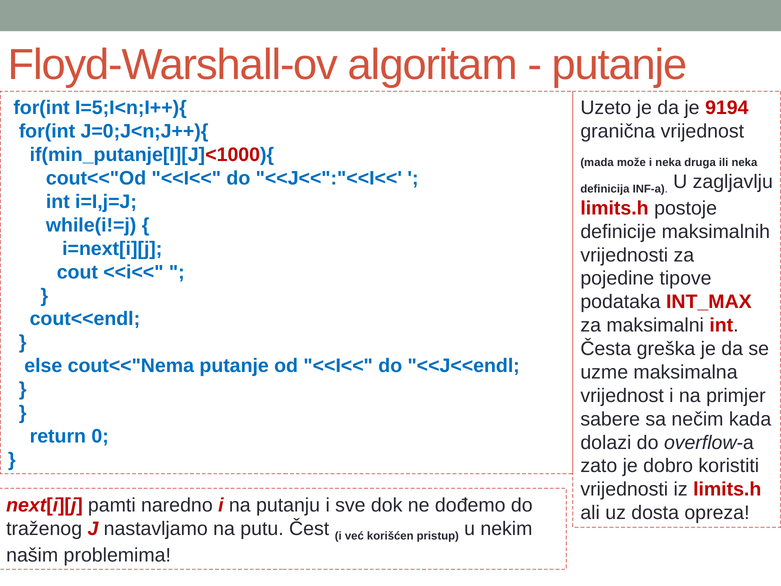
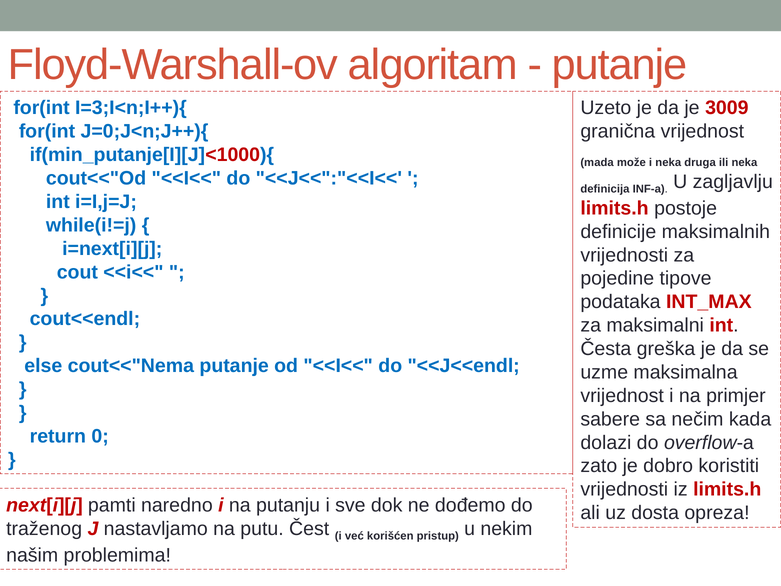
I=5;I<n;I++){: I=5;I<n;I++){ -> I=3;I<n;I++){
9194: 9194 -> 3009
